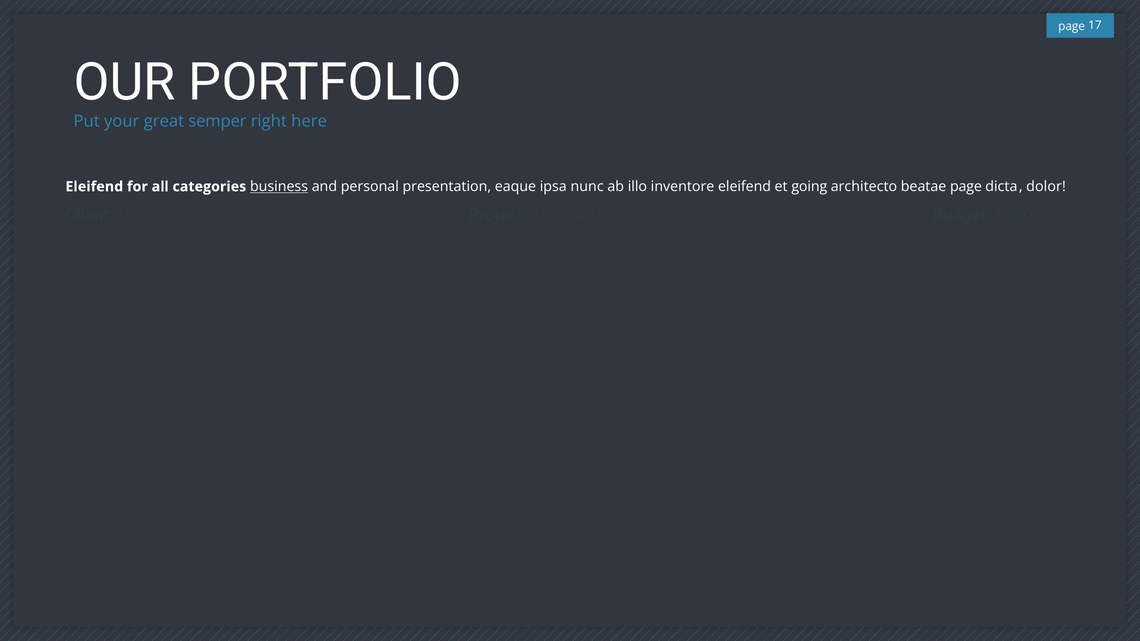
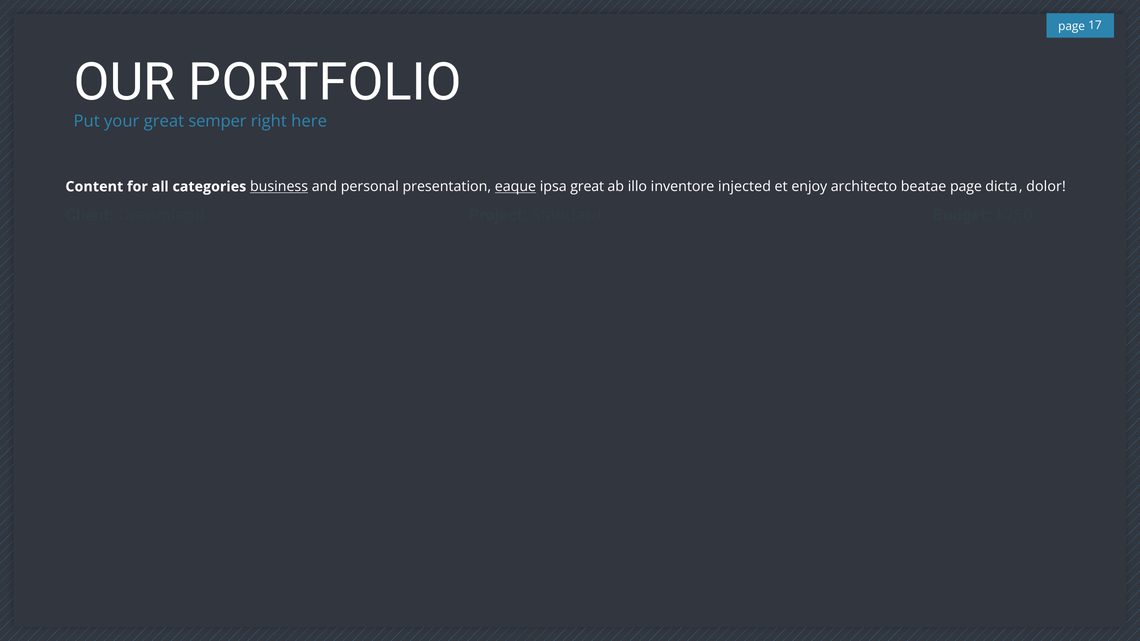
Eleifend at (94, 187): Eleifend -> Content
eaque underline: none -> present
ipsa nunc: nunc -> great
inventore eleifend: eleifend -> injected
going: going -> enjoy
